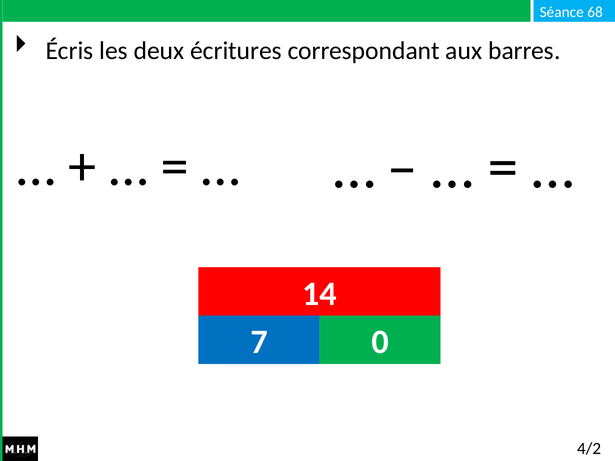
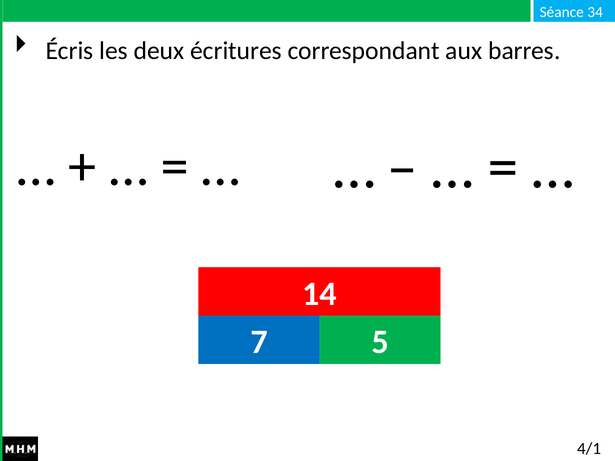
68: 68 -> 34
0: 0 -> 5
4/2: 4/2 -> 4/1
